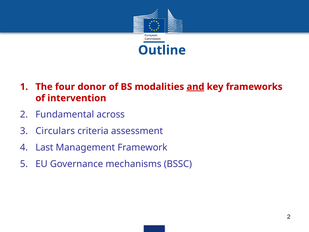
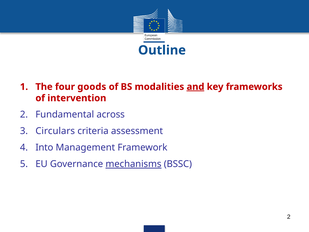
donor: donor -> goods
Last: Last -> Into
mechanisms underline: none -> present
